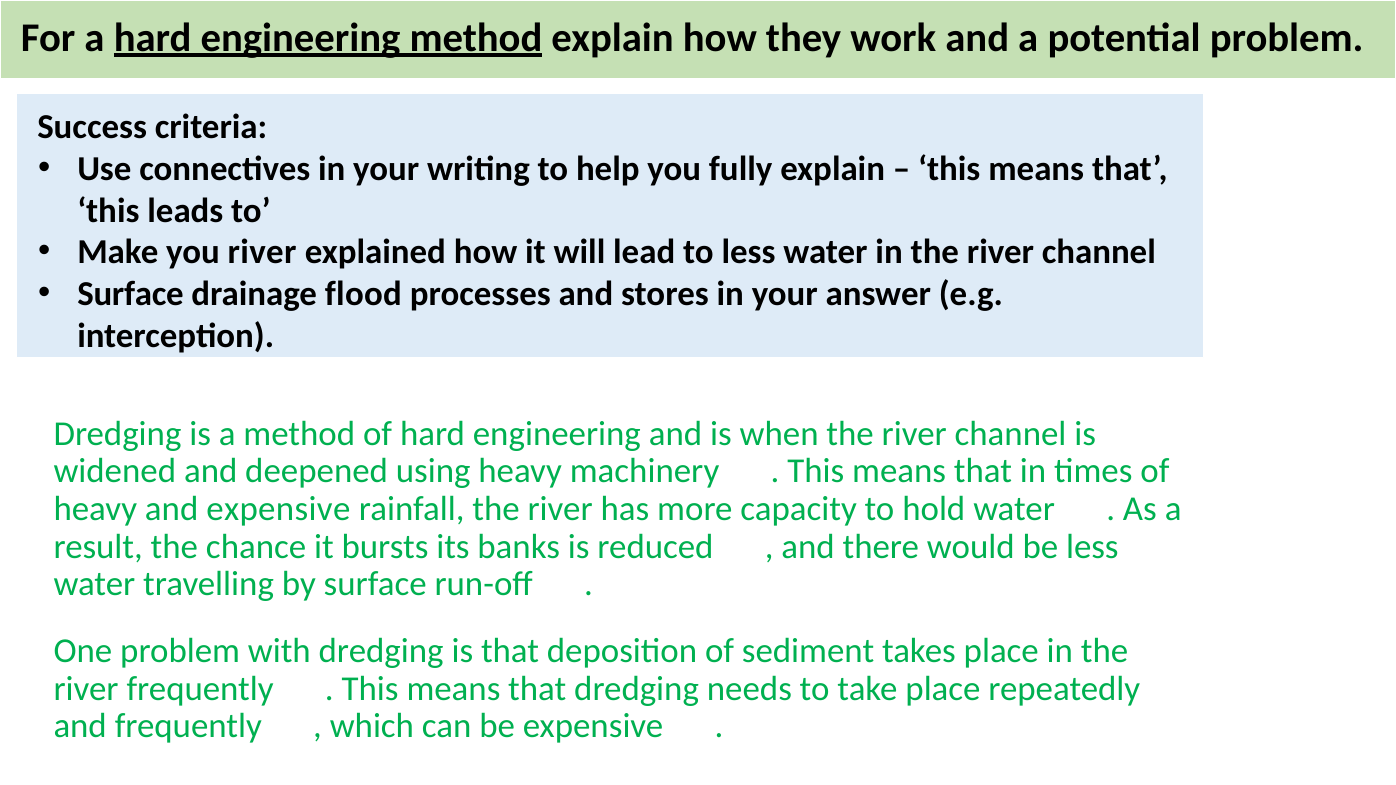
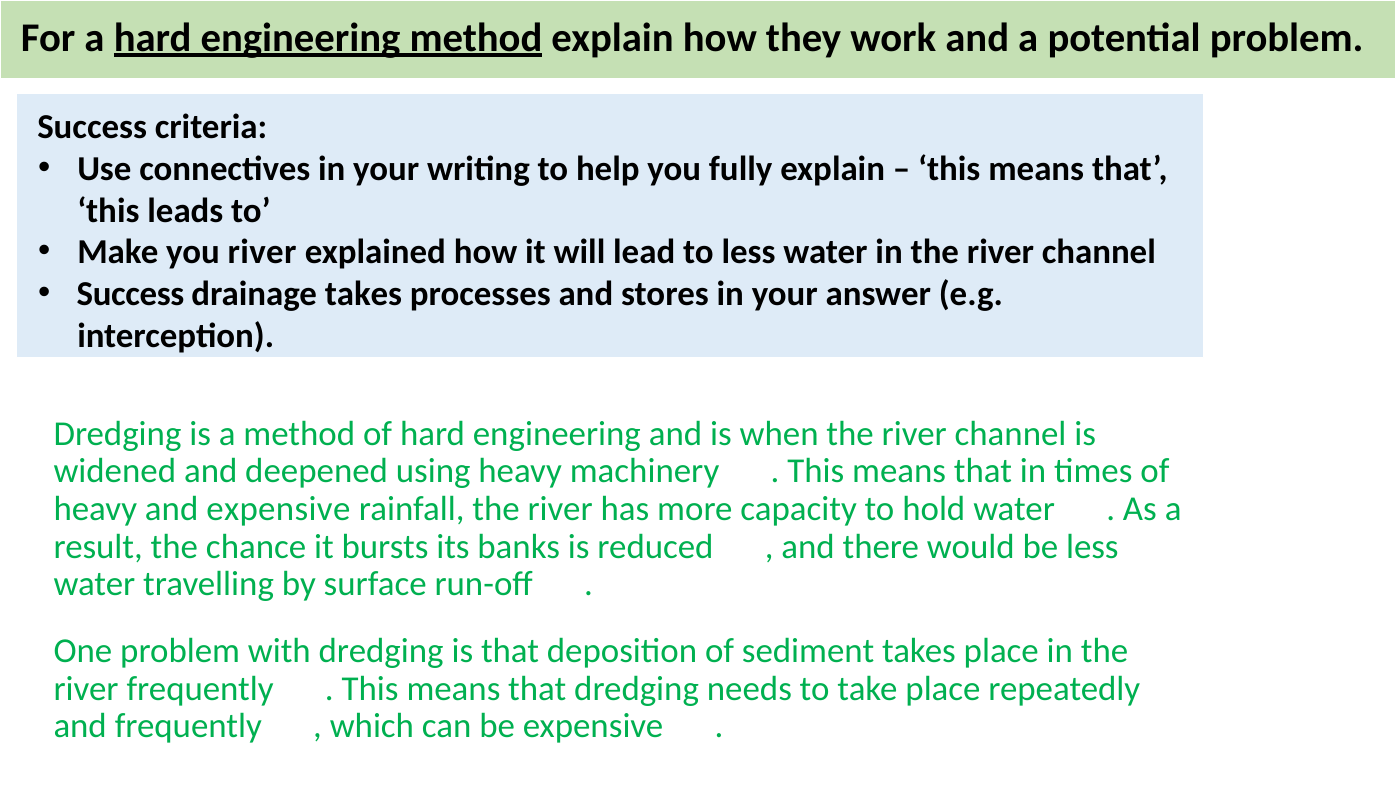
Surface at (131, 294): Surface -> Success
drainage flood: flood -> takes
